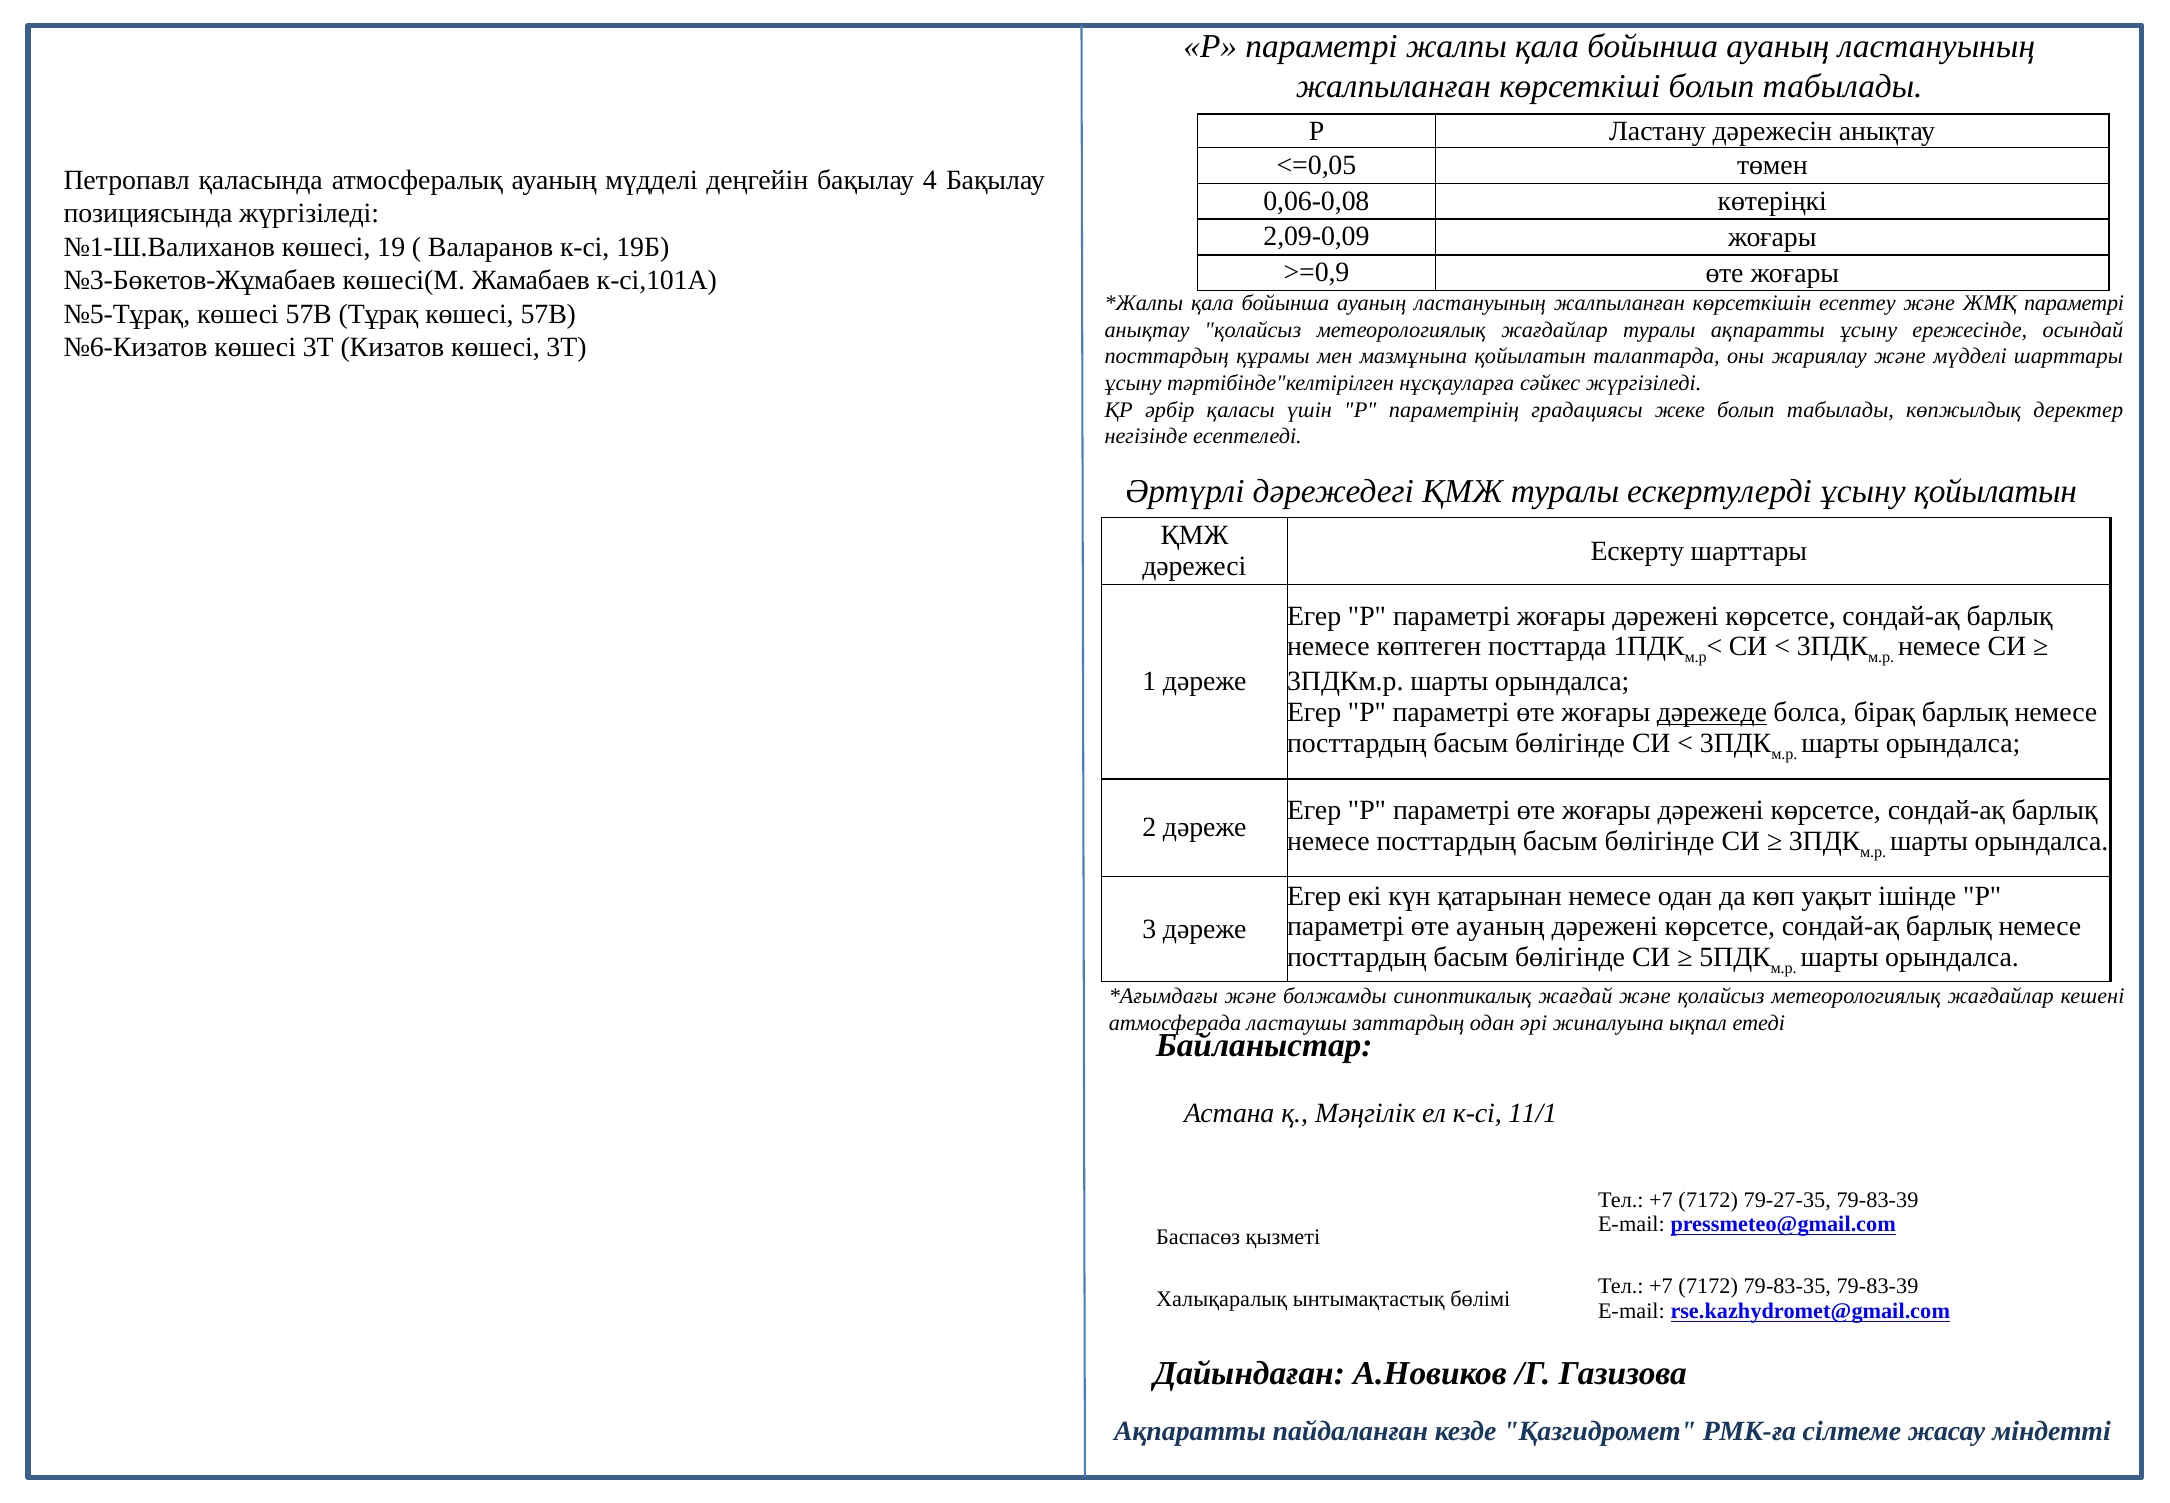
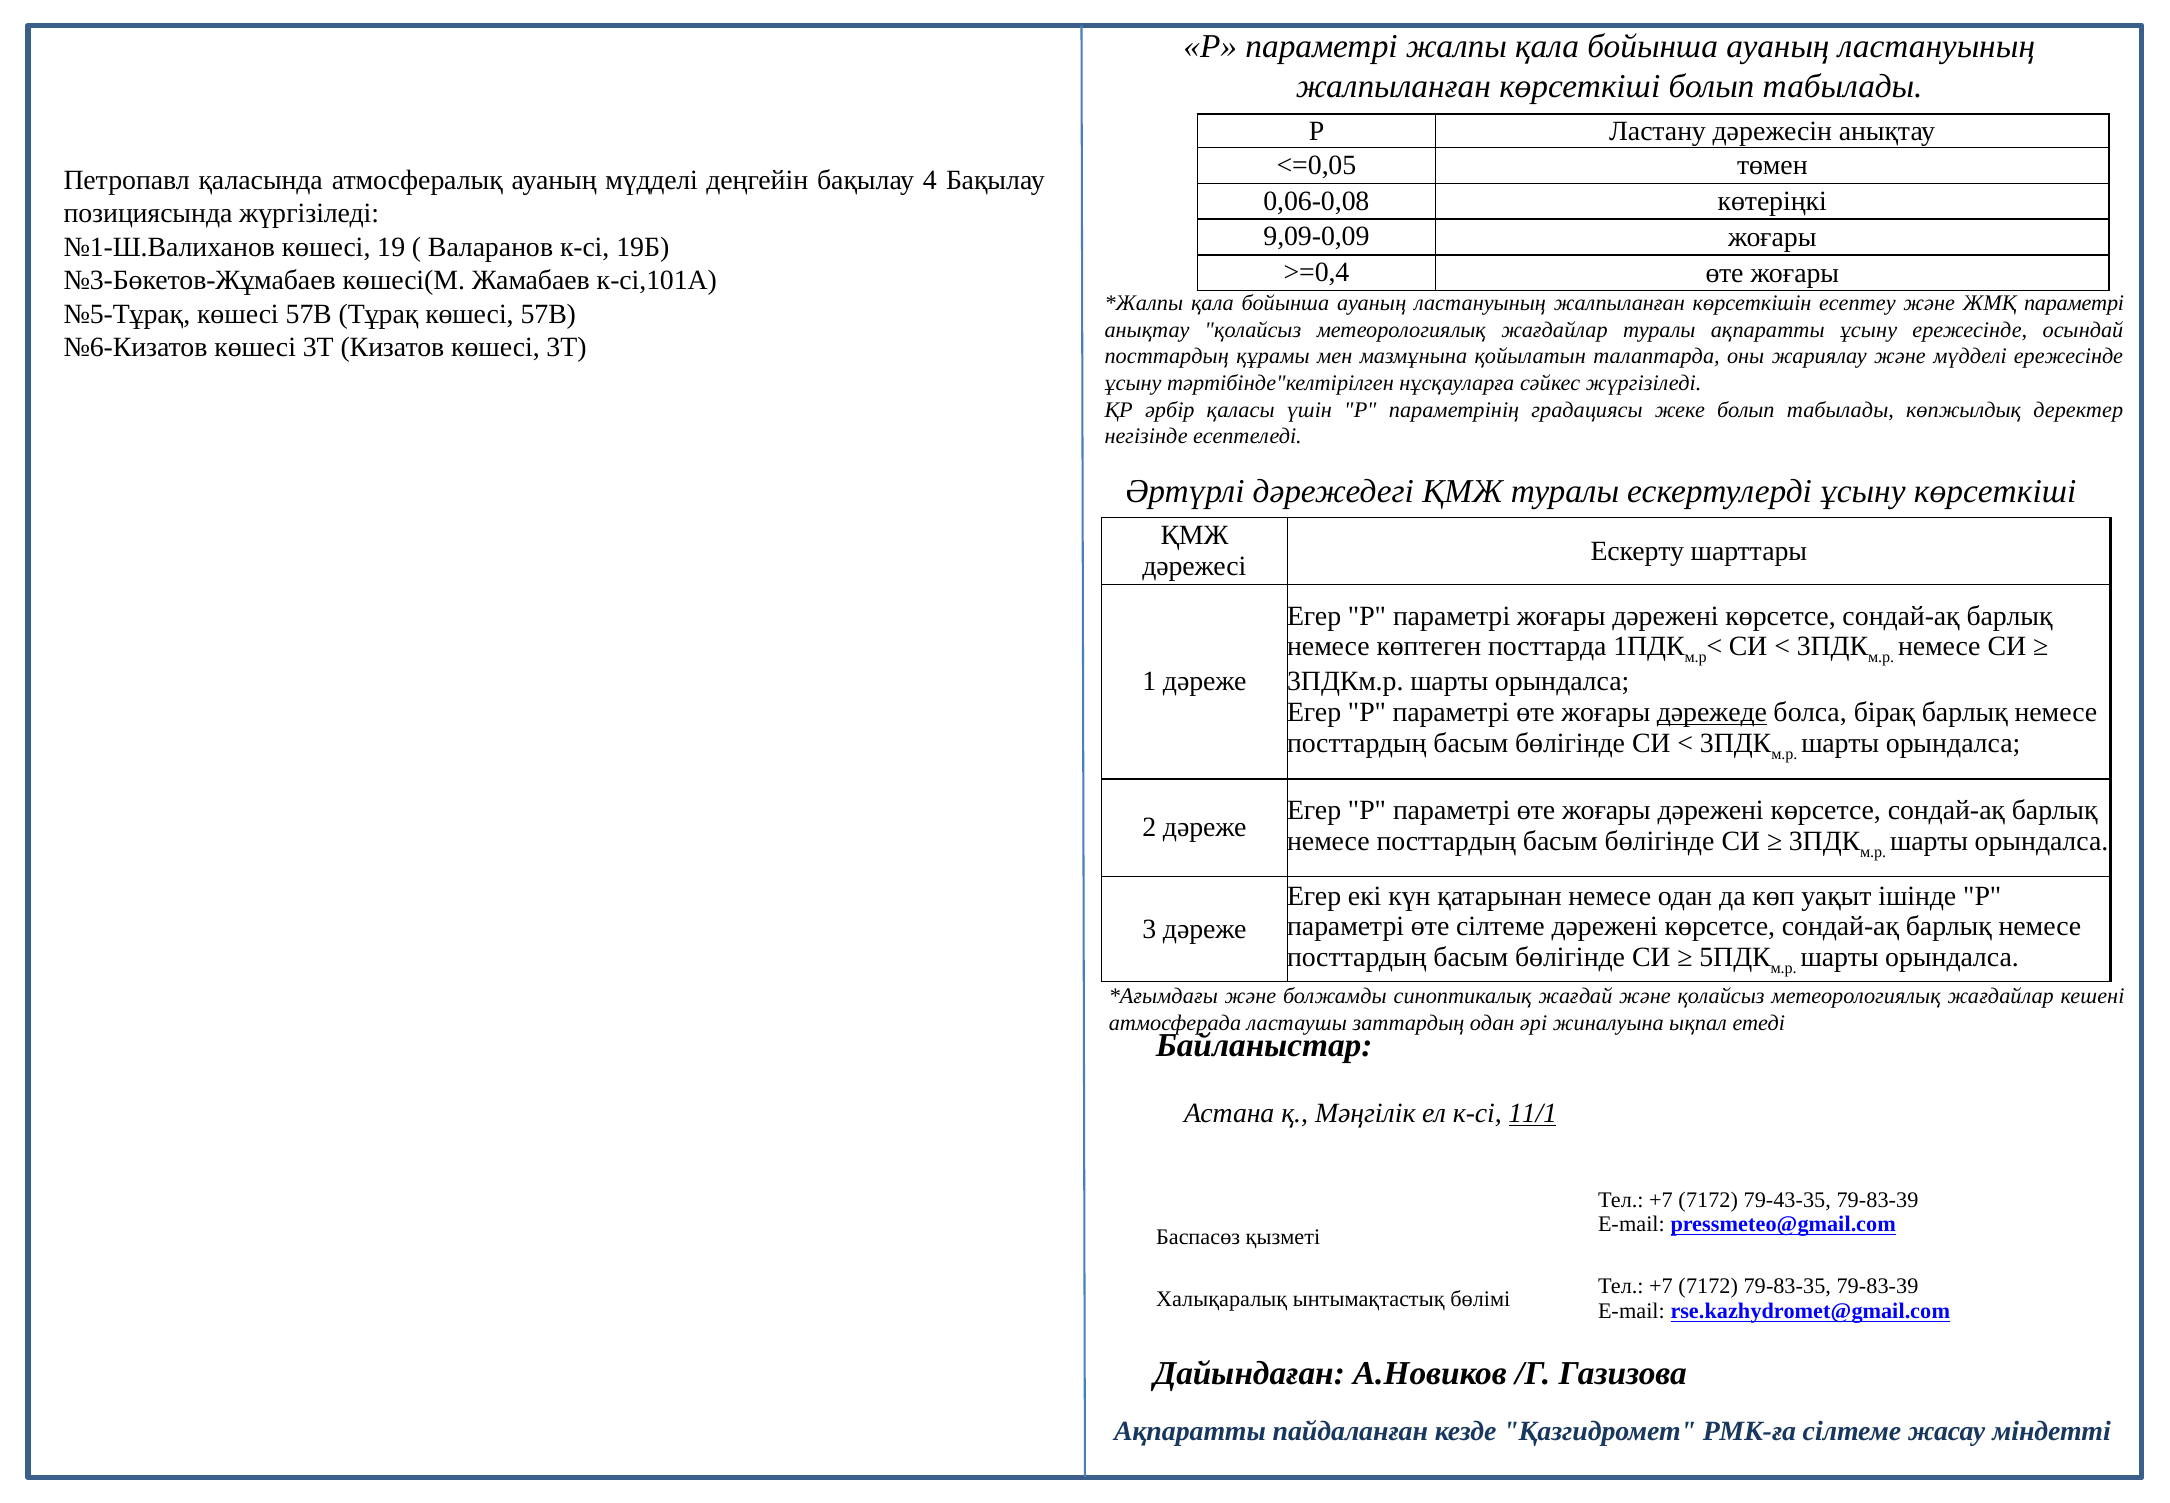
2,09-0,09: 2,09-0,09 -> 9,09-0,09
>=0,9: >=0,9 -> >=0,4
мүдделі шарттары: шарттары -> ережесінде
ұсыну қойылатын: қойылатын -> көрсеткіші
өте ауаның: ауаның -> сілтеме
11/1 underline: none -> present
79-27-35: 79-27-35 -> 79-43-35
